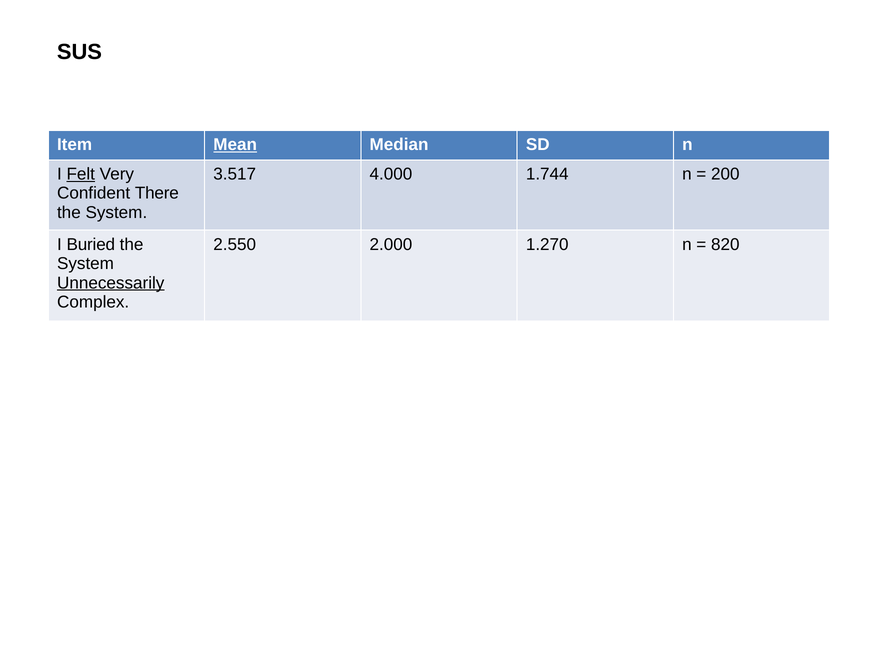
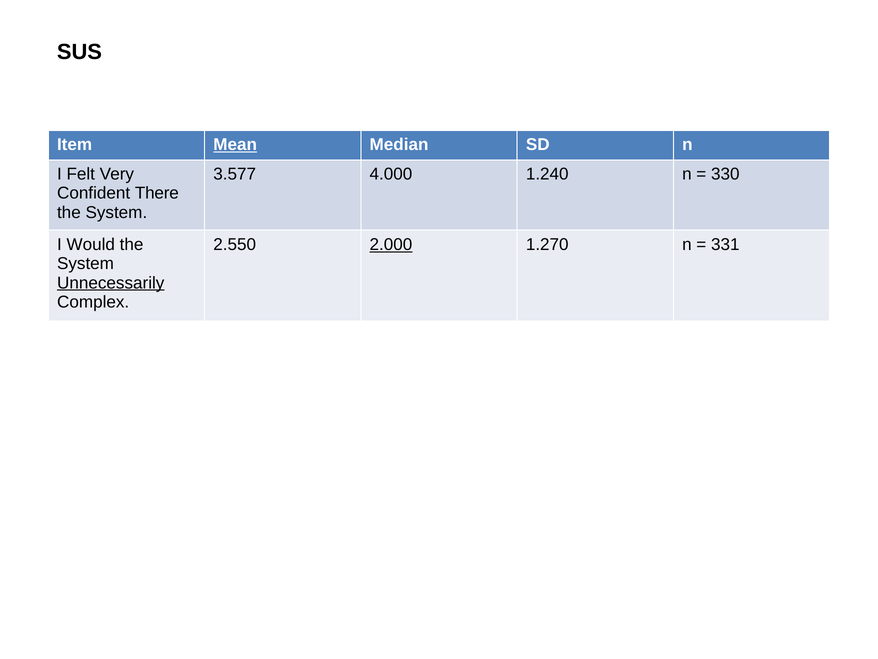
Felt underline: present -> none
3.517: 3.517 -> 3.577
1.744: 1.744 -> 1.240
200: 200 -> 330
Buried: Buried -> Would
2.000 underline: none -> present
820: 820 -> 331
